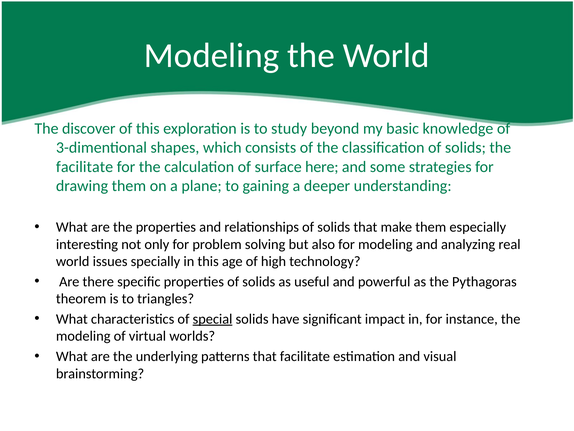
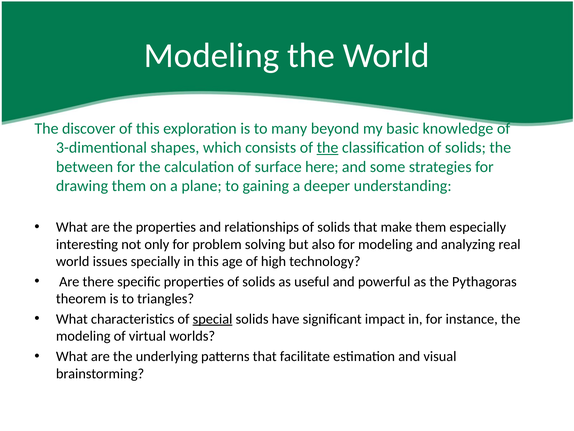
study: study -> many
the at (328, 148) underline: none -> present
facilitate at (85, 167): facilitate -> between
